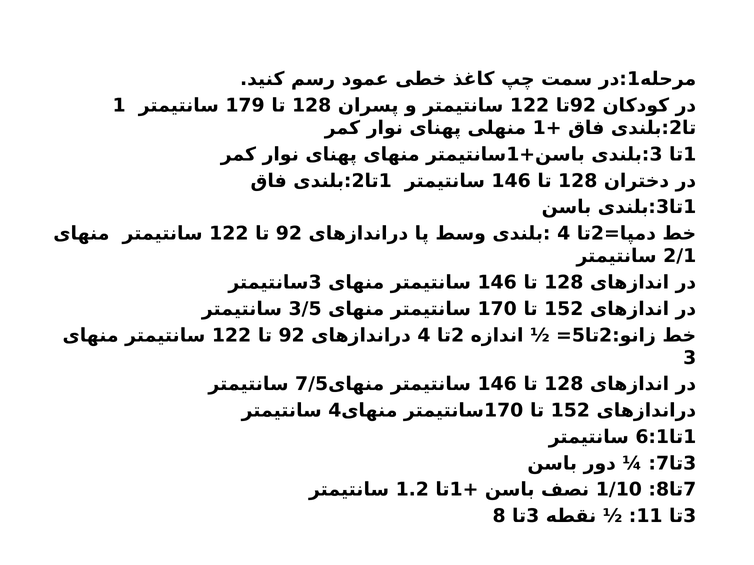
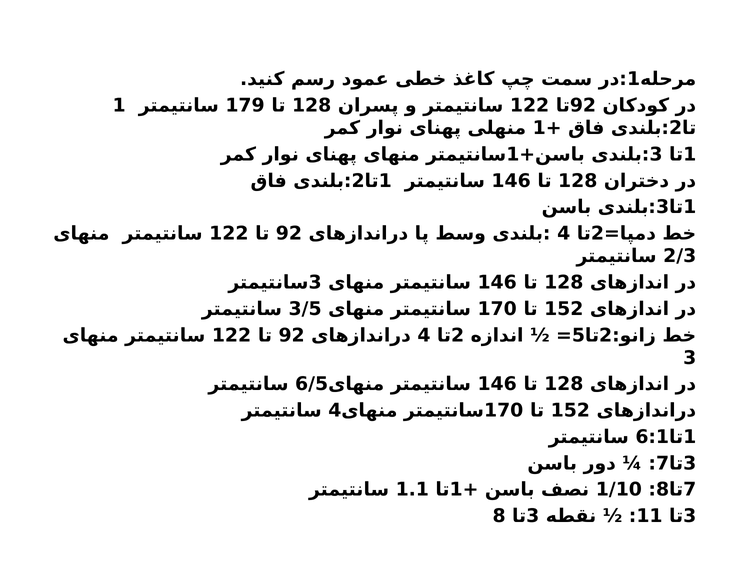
2/1: 2/1 -> 2/3
7/5: 7/5 -> 6/5
1.2: 1.2 -> 1.1
